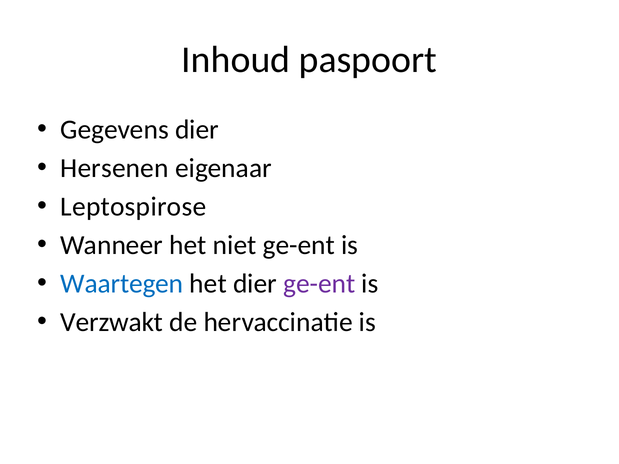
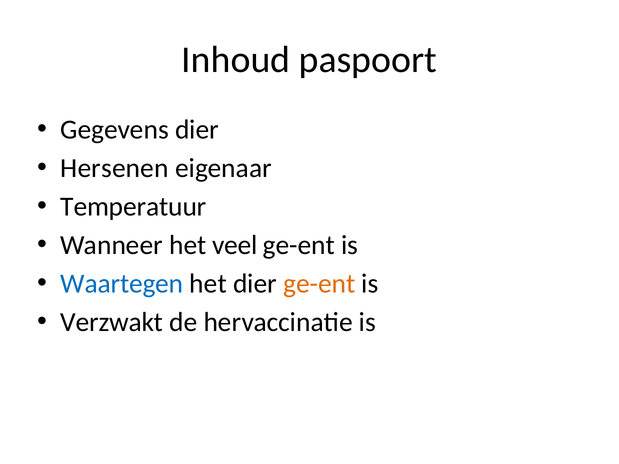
Leptospirose: Leptospirose -> Temperatuur
niet: niet -> veel
ge-ent at (319, 284) colour: purple -> orange
